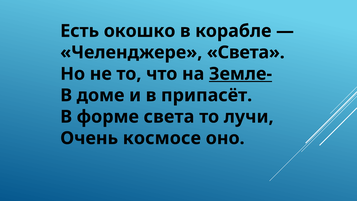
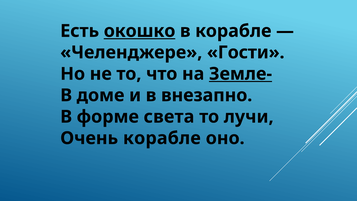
окошко underline: none -> present
Челенджере Света: Света -> Гости
припасёт: припасёт -> внезапно
Очень космосе: космосе -> корабле
